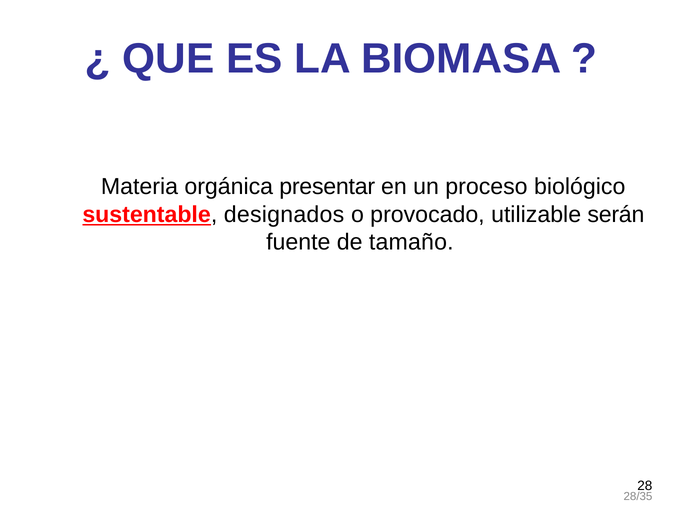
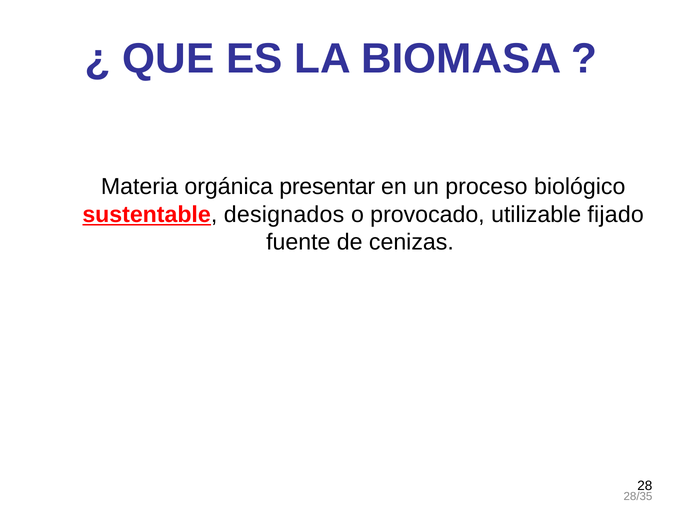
serán: serán -> fijado
tamaño: tamaño -> cenizas
